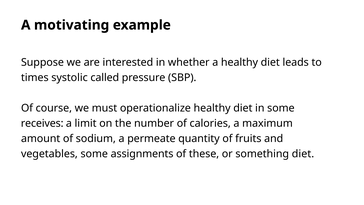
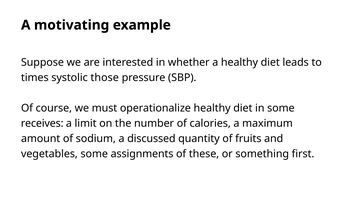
called: called -> those
permeate: permeate -> discussed
something diet: diet -> first
